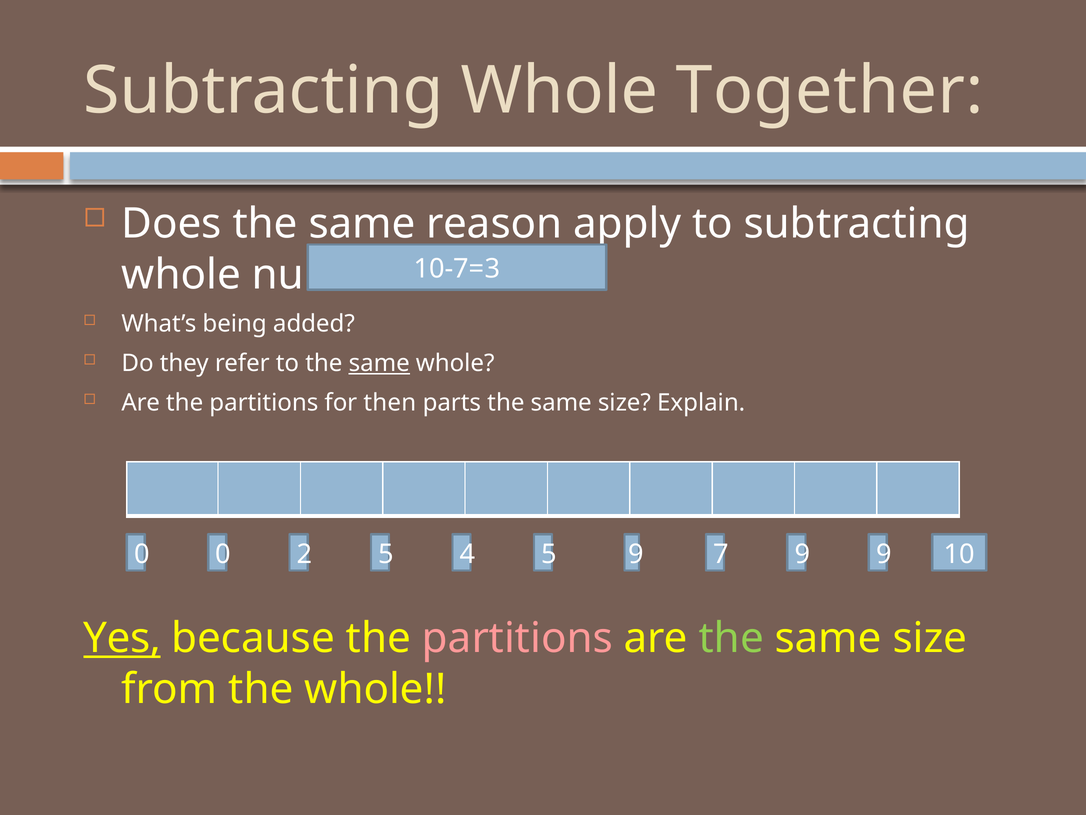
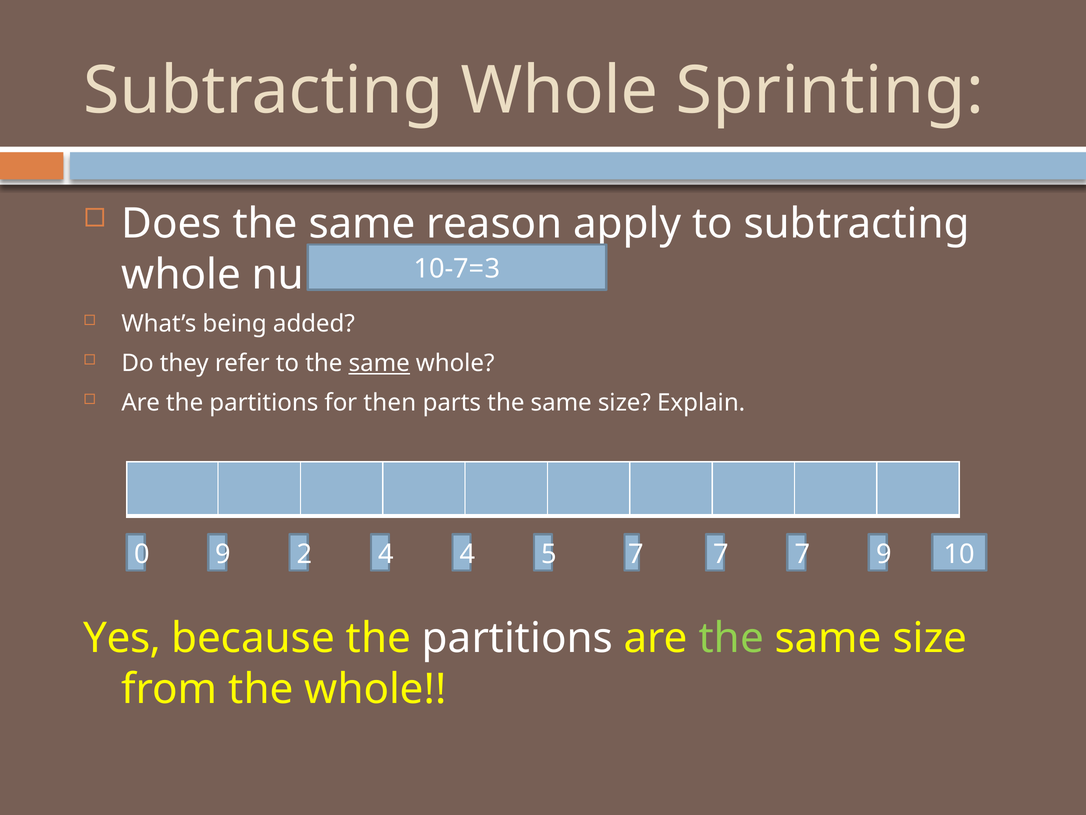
Together: Together -> Sprinting
0 0: 0 -> 9
2 5: 5 -> 4
5 9: 9 -> 7
9 at (802, 554): 9 -> 7
Yes underline: present -> none
partitions at (517, 638) colour: pink -> white
